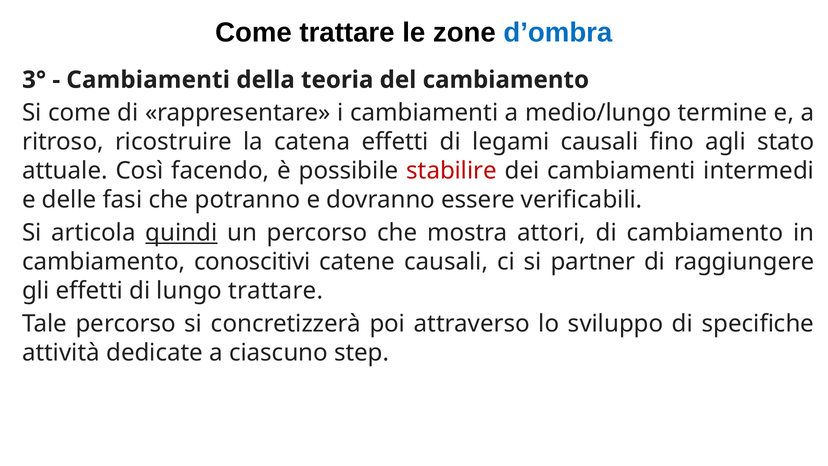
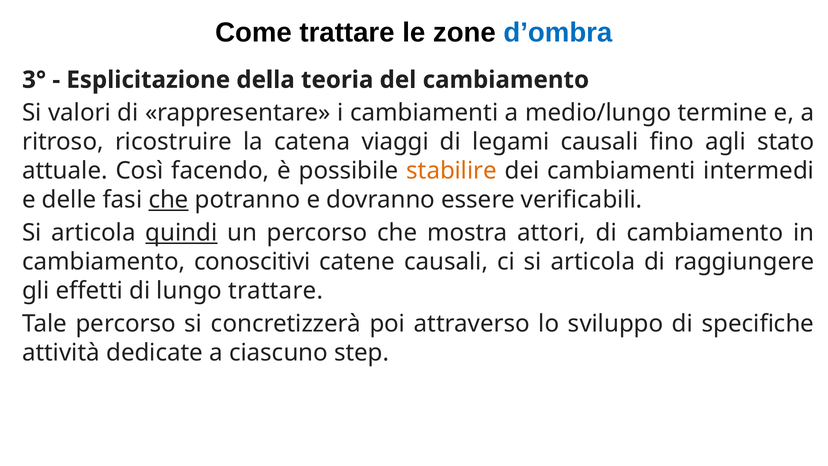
Cambiamenti at (148, 80): Cambiamenti -> Esplicitazione
Si come: come -> valori
catena effetti: effetti -> viaggi
stabilire colour: red -> orange
che at (169, 200) underline: none -> present
ci si partner: partner -> articola
